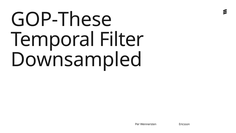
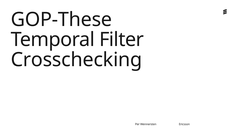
Downsampled: Downsampled -> Crosschecking
